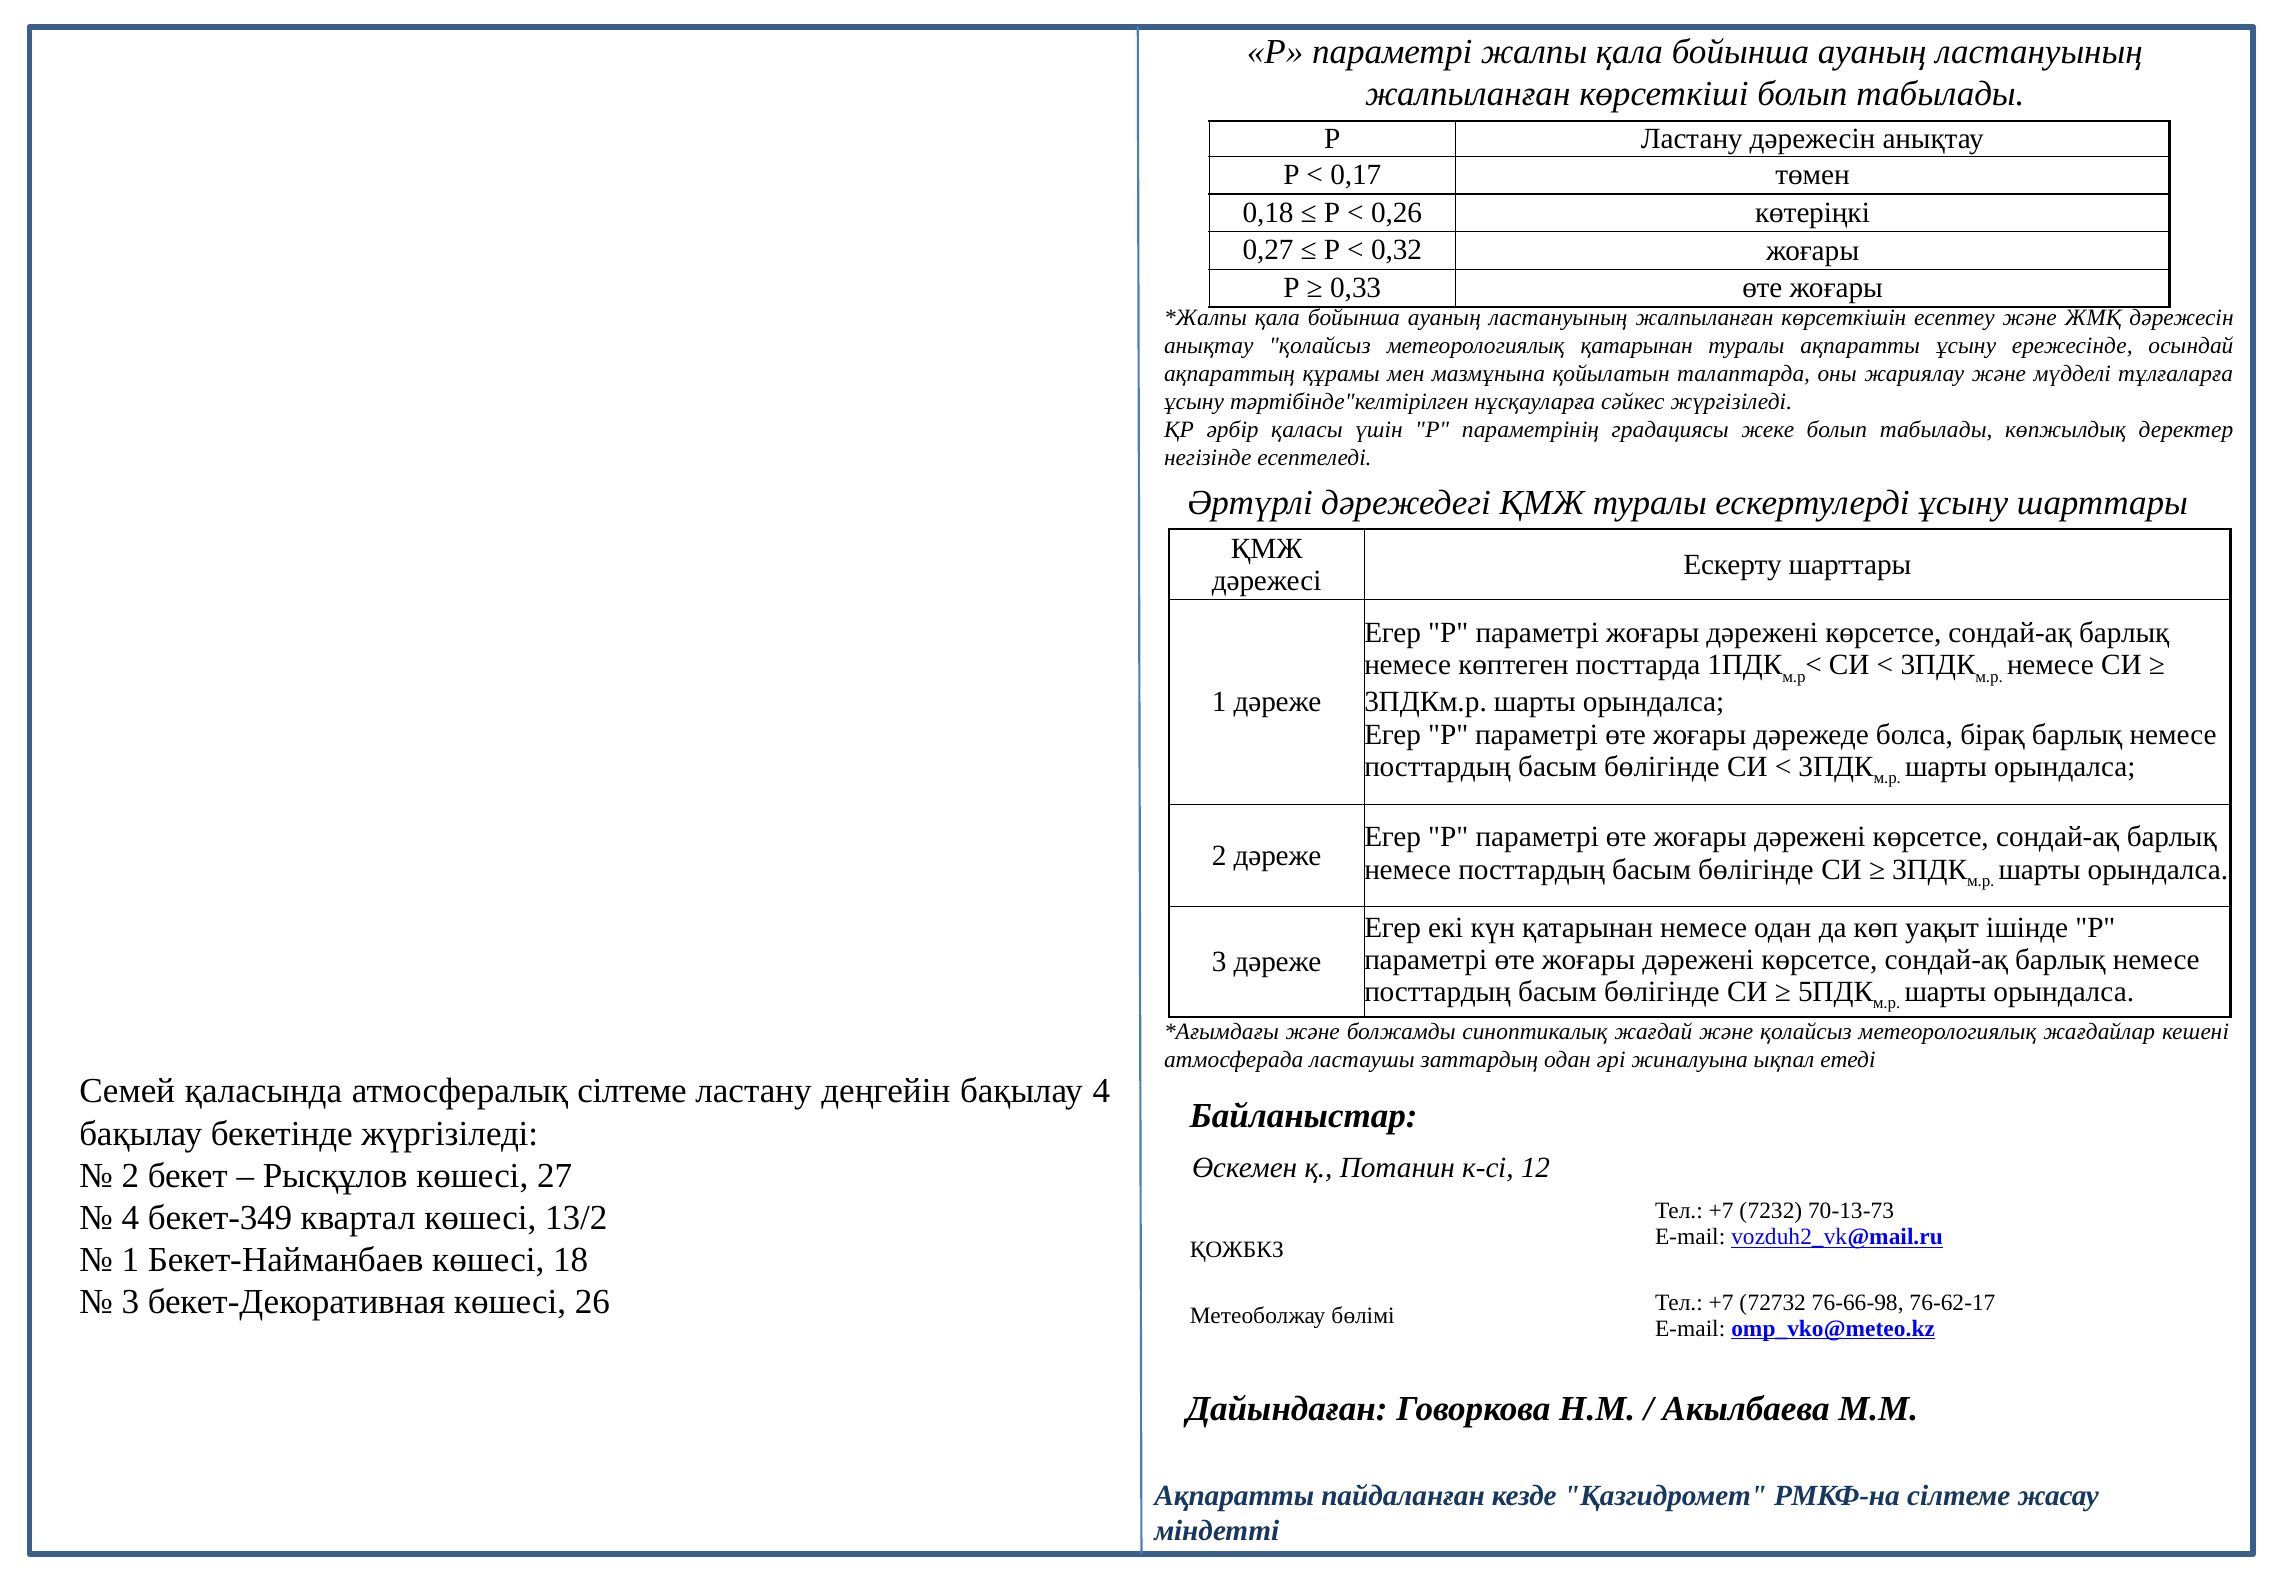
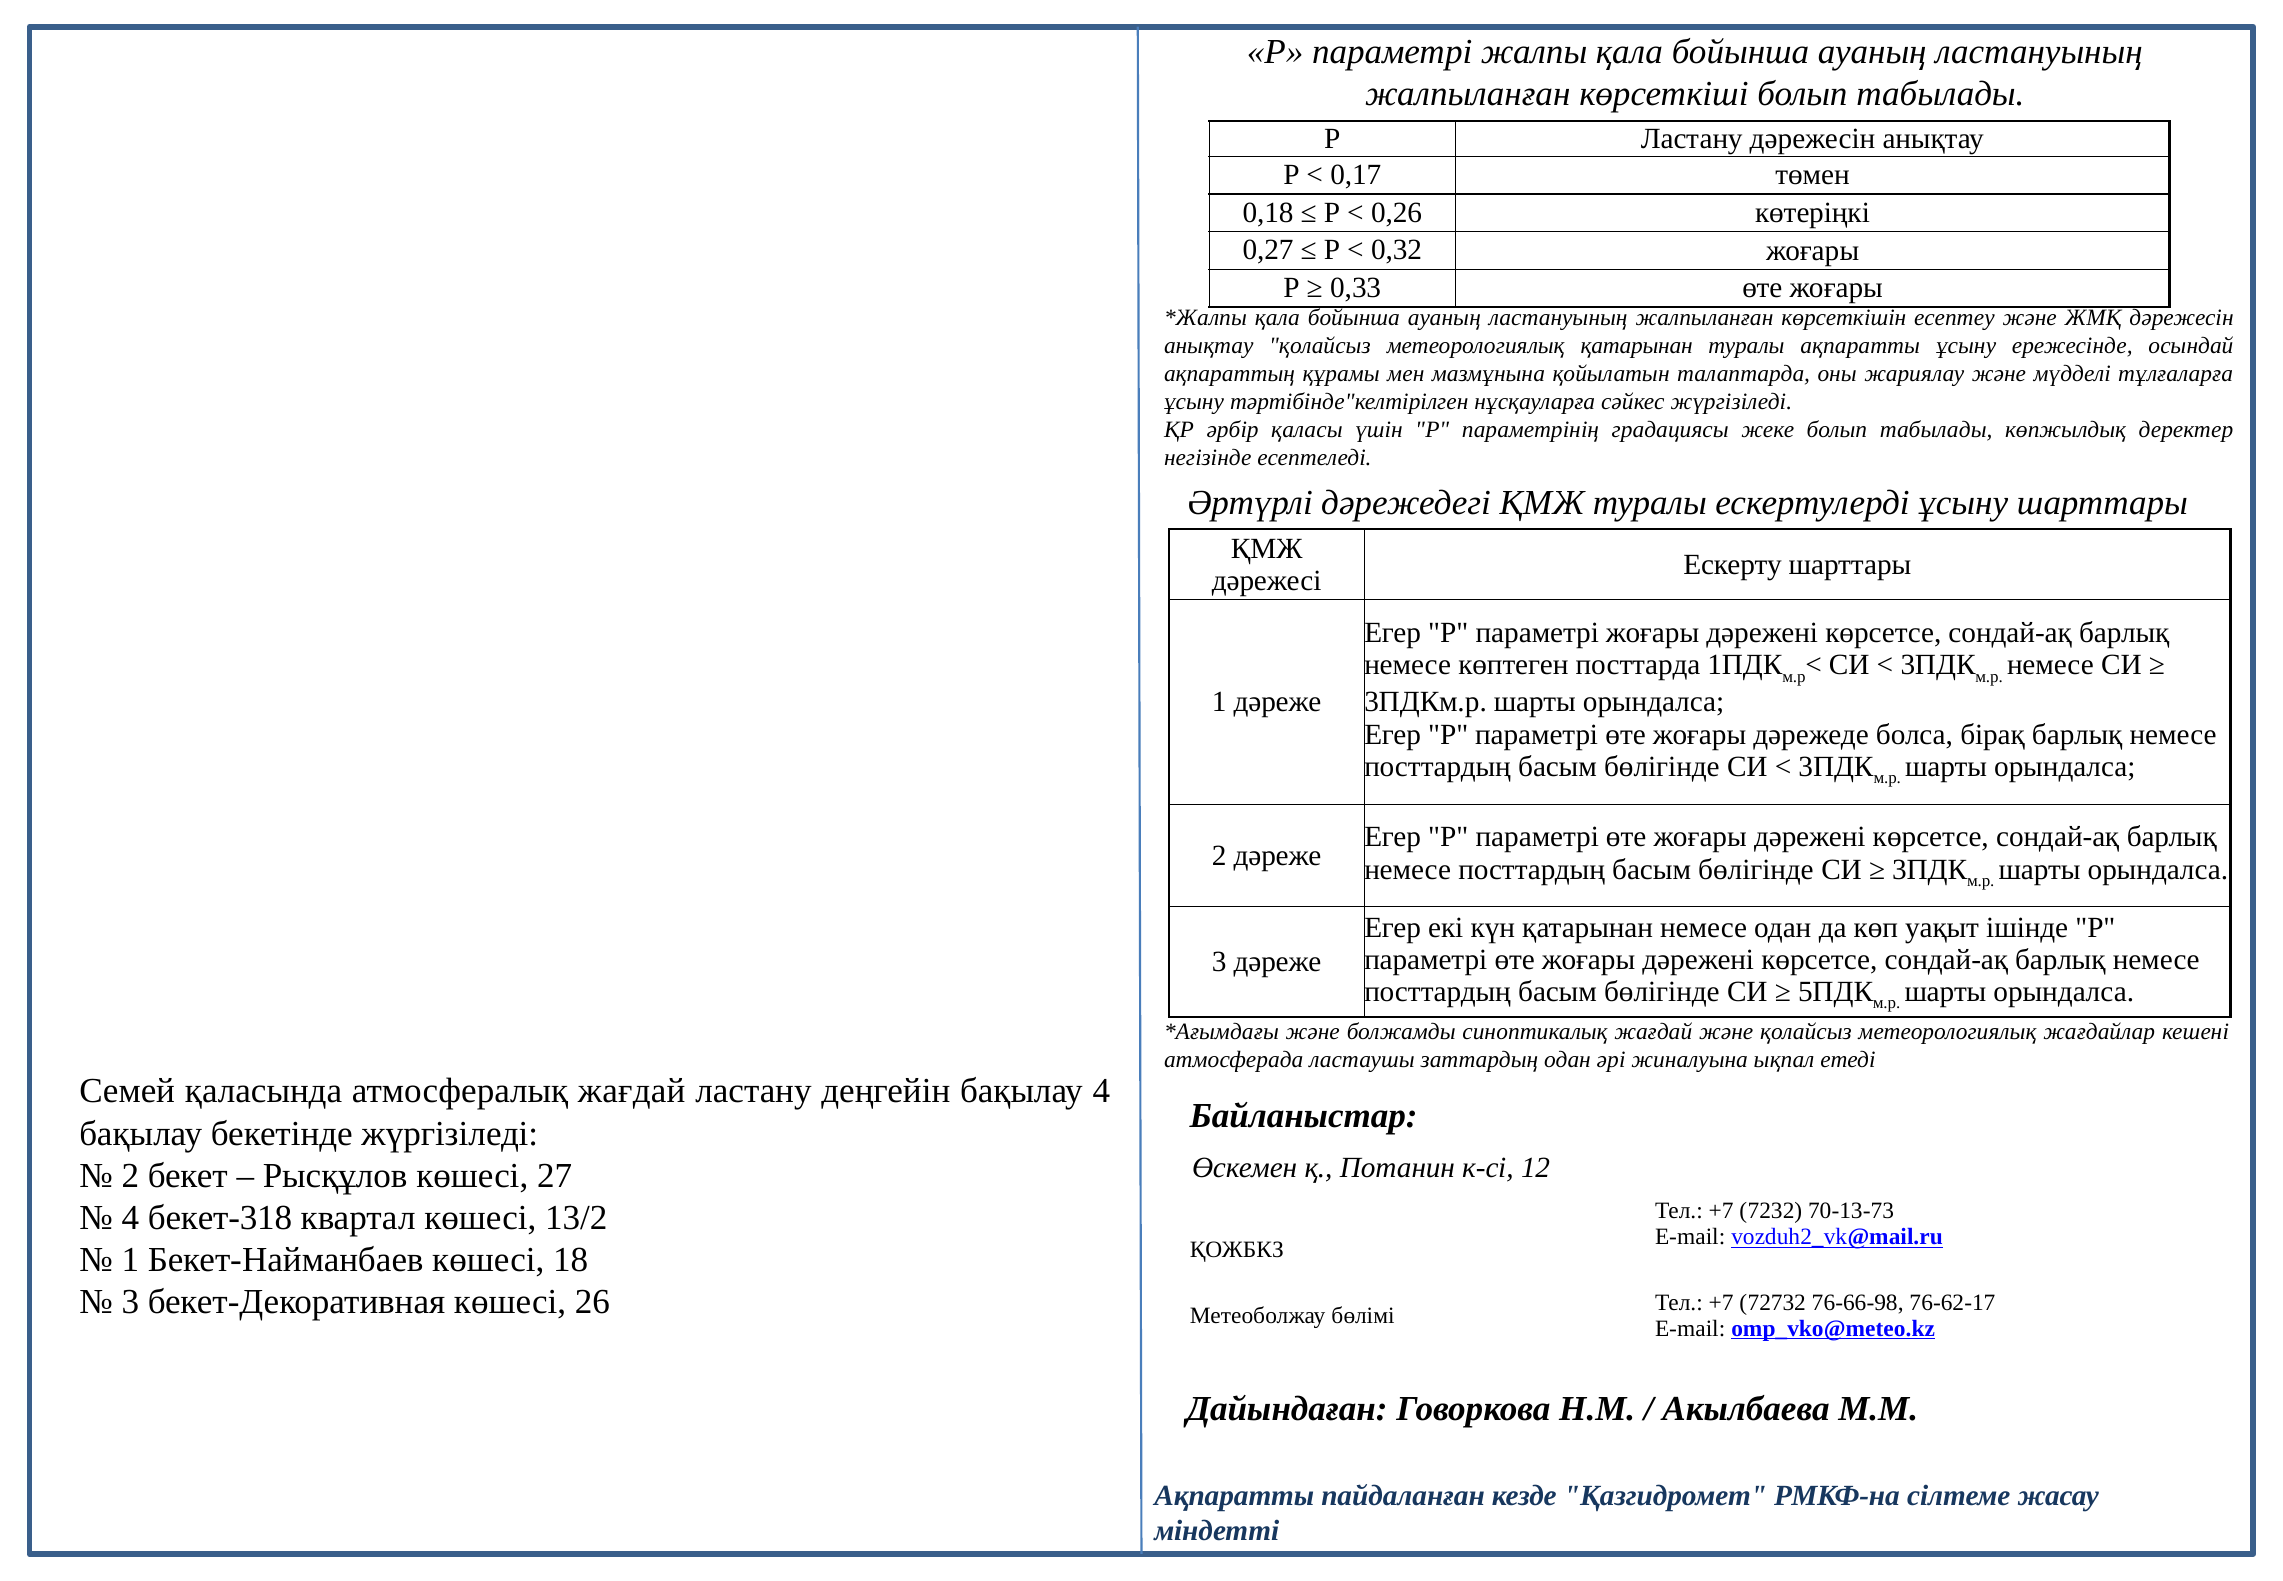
атмосфералық сілтеме: сілтеме -> жағдай
бекет-349: бекет-349 -> бекет-318
